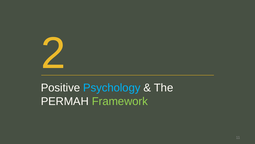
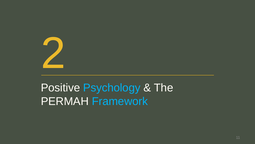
Framework colour: light green -> light blue
